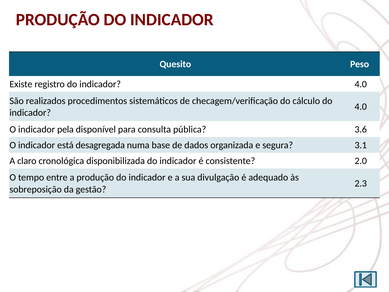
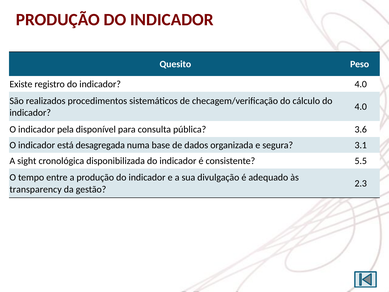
claro: claro -> sight
2.0: 2.0 -> 5.5
sobreposição: sobreposição -> transparency
